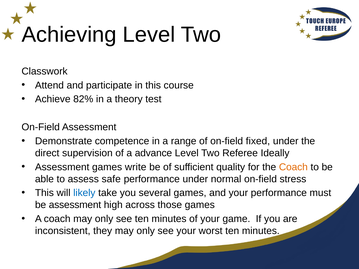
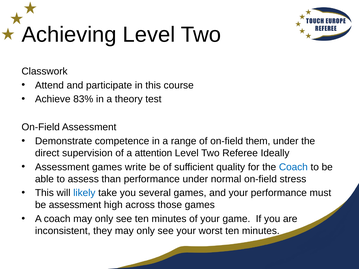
82%: 82% -> 83%
fixed: fixed -> them
advance: advance -> attention
Coach at (293, 167) colour: orange -> blue
safe: safe -> than
